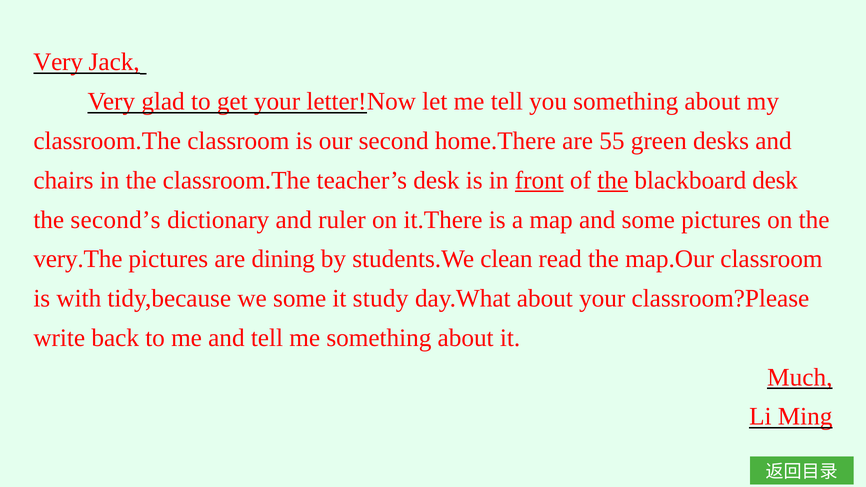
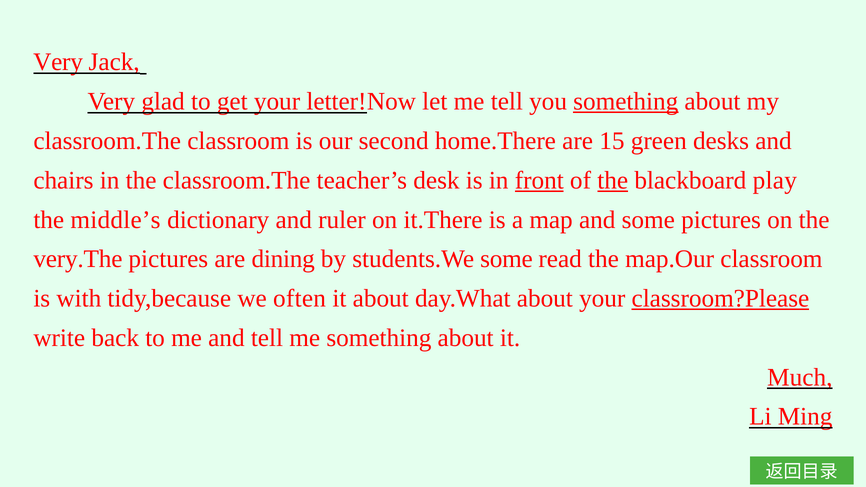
something at (626, 102) underline: none -> present
55: 55 -> 15
blackboard desk: desk -> play
second’s: second’s -> middle’s
students.We clean: clean -> some
we some: some -> often
it study: study -> about
classroom?Please underline: none -> present
